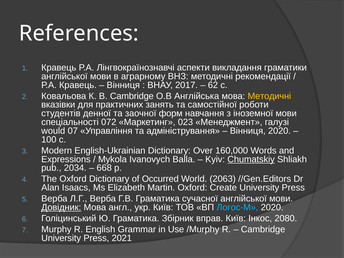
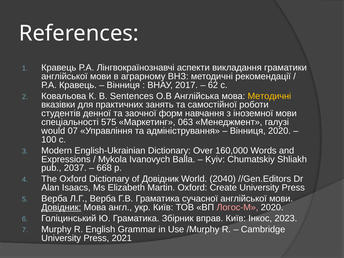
В Cambridge: Cambridge -> Sentences
072: 072 -> 575
023: 023 -> 063
Chumatskiy underline: present -> none
2034: 2034 -> 2037
of Occurred: Occurred -> Довідник
2063: 2063 -> 2040
Логос-М colour: light blue -> pink
2080: 2080 -> 2023
